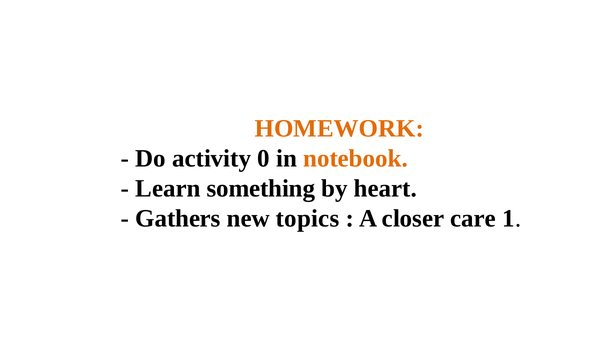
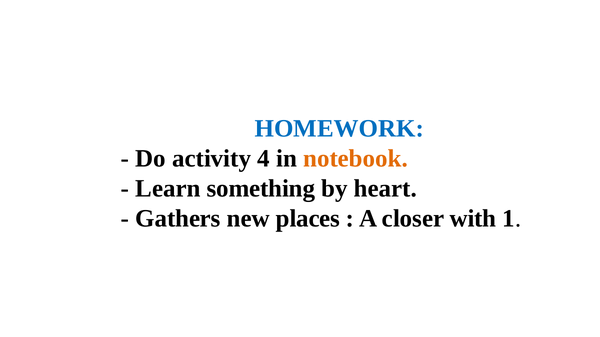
HOMEWORK colour: orange -> blue
0: 0 -> 4
topics: topics -> places
care: care -> with
